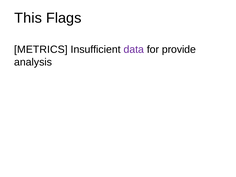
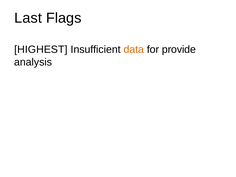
This: This -> Last
METRICS: METRICS -> HIGHEST
data colour: purple -> orange
